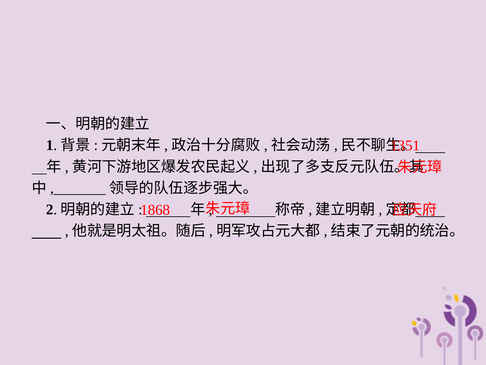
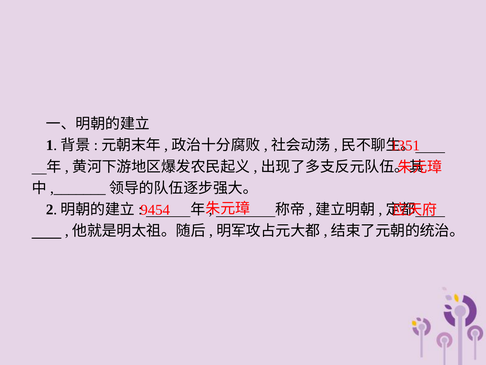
1868: 1868 -> 9454
